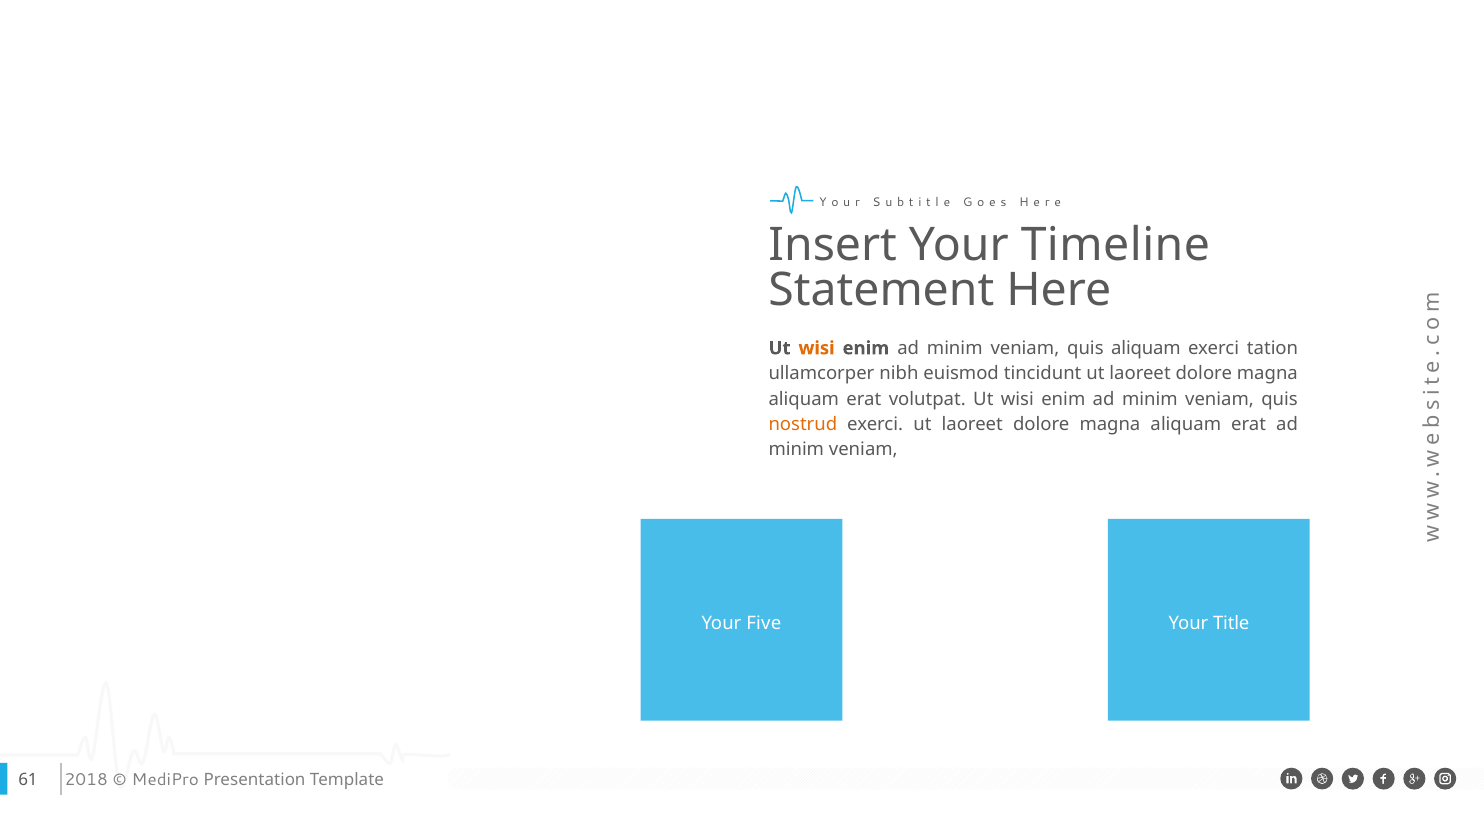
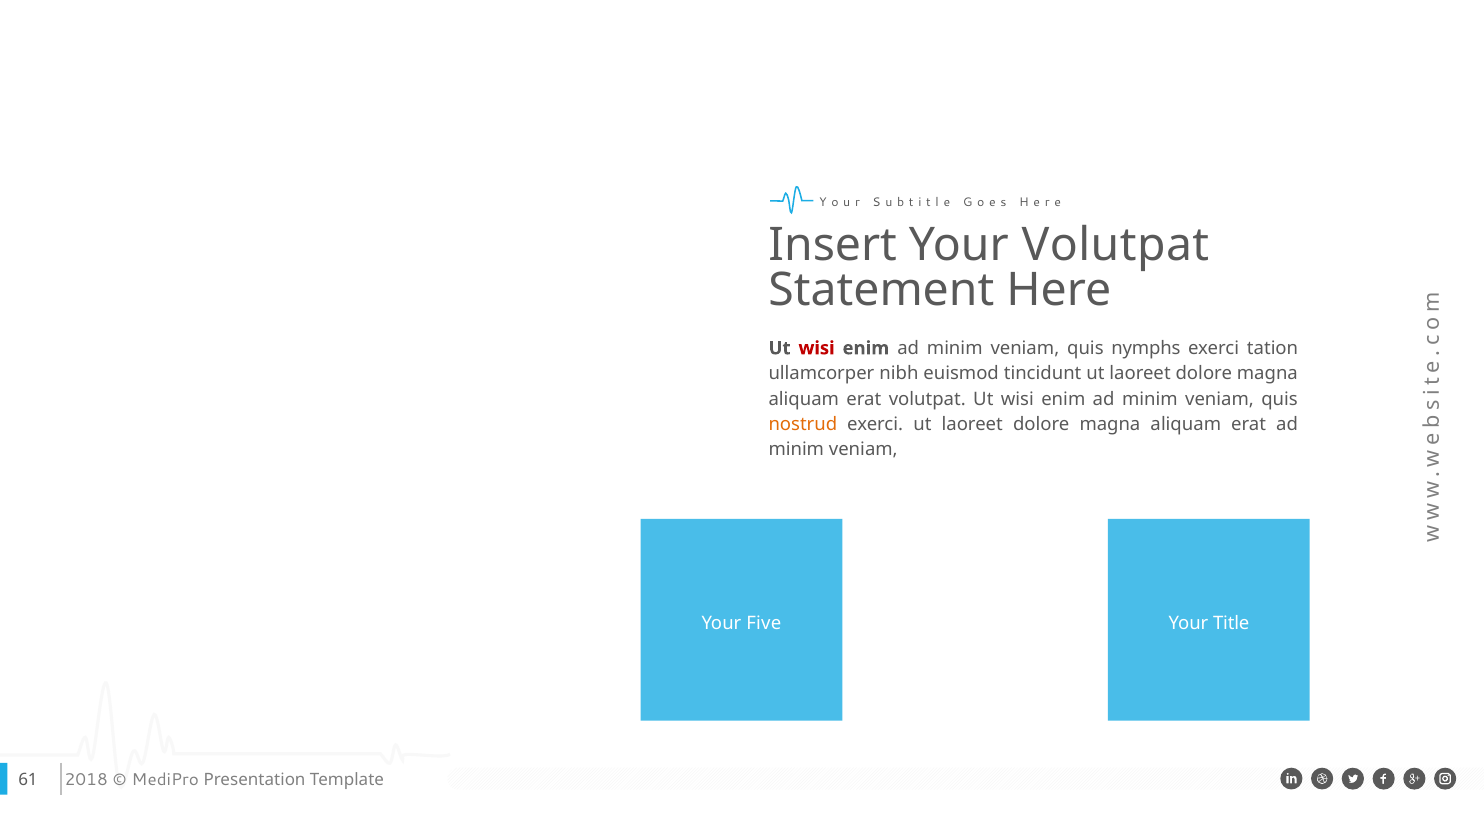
Your Timeline: Timeline -> Volutpat
wisi at (817, 348) colour: orange -> red
quis aliquam: aliquam -> nymphs
